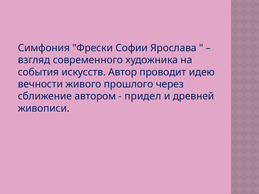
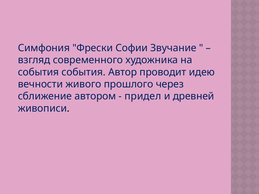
Ярослава: Ярослава -> Звучание
события искусств: искусств -> события
